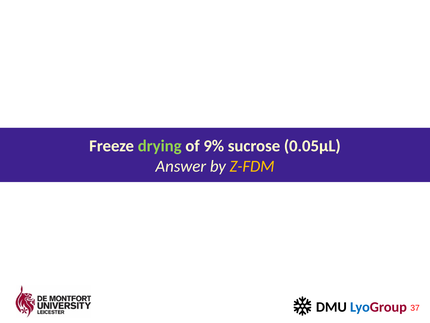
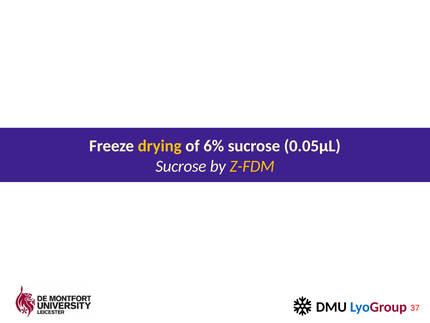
drying colour: light green -> yellow
9%: 9% -> 6%
Answer at (181, 166): Answer -> Sucrose
